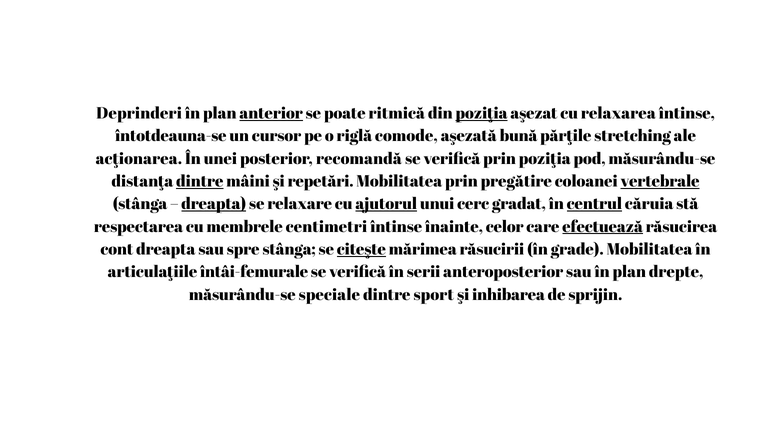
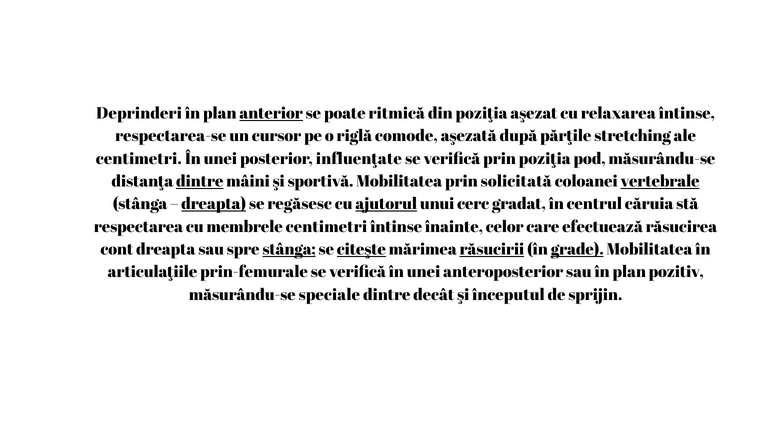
poziţia at (482, 113) underline: present -> none
întotdeauna-se: întotdeauna-se -> respectarea-se
bună: bună -> după
acţionarea at (139, 159): acţionarea -> centimetri
recomandă: recomandă -> influenţate
repetări: repetări -> sportivă
pregătire: pregătire -> solicitată
relaxare: relaxare -> regăsesc
centrul underline: present -> none
efectuează underline: present -> none
stânga at (289, 249) underline: none -> present
răsucirii underline: none -> present
grade underline: none -> present
întâi-femurale: întâi-femurale -> prin-femurale
verifică în serii: serii -> unei
drepte: drepte -> pozitiv
sport: sport -> decât
inhibarea: inhibarea -> începutul
